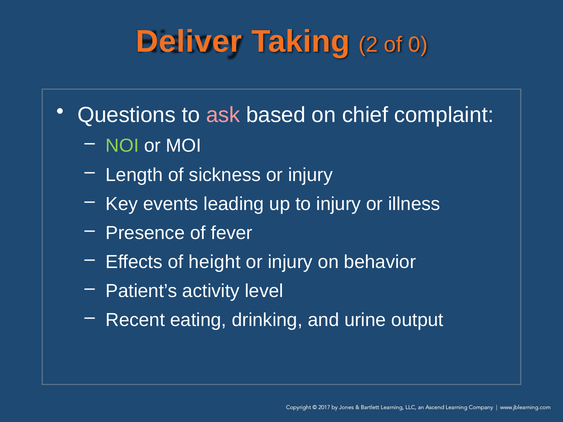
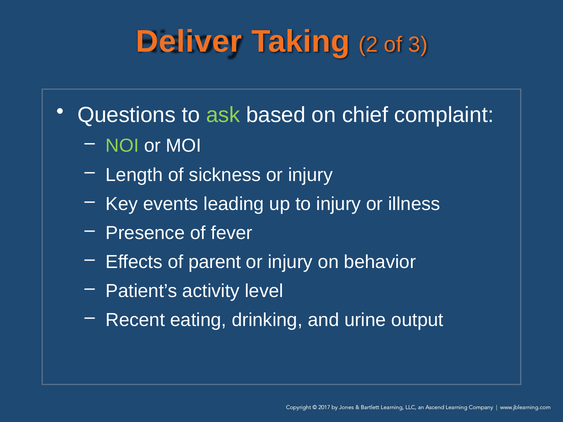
0: 0 -> 3
ask colour: pink -> light green
height: height -> parent
